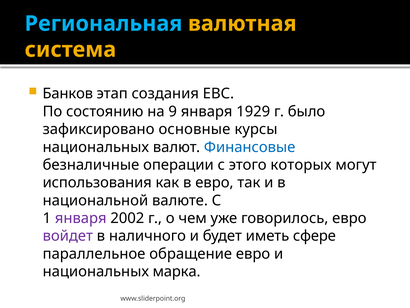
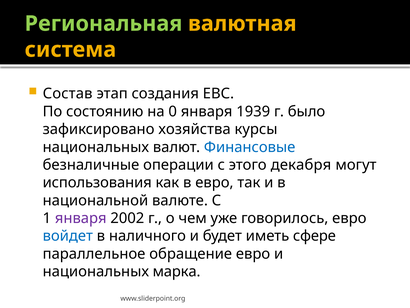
Региональная colour: light blue -> light green
Банков: Банков -> Состав
9: 9 -> 0
1929: 1929 -> 1939
основные: основные -> хозяйства
которых: которых -> декабря
войдет colour: purple -> blue
